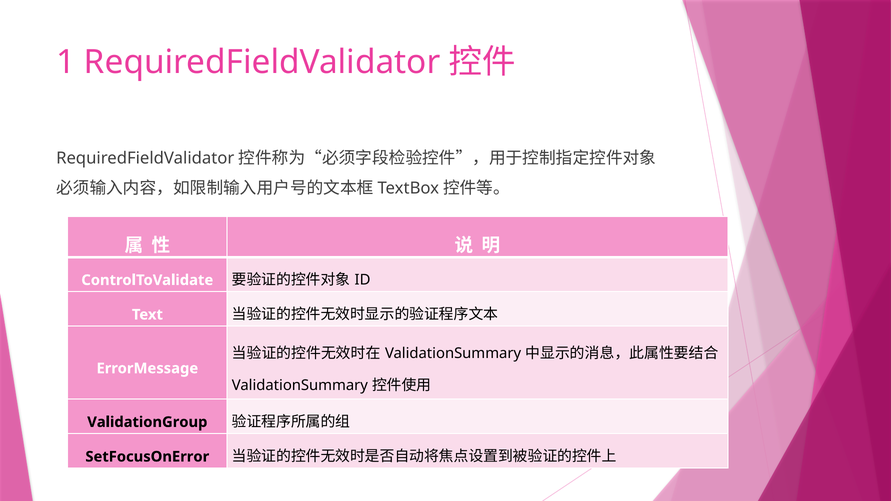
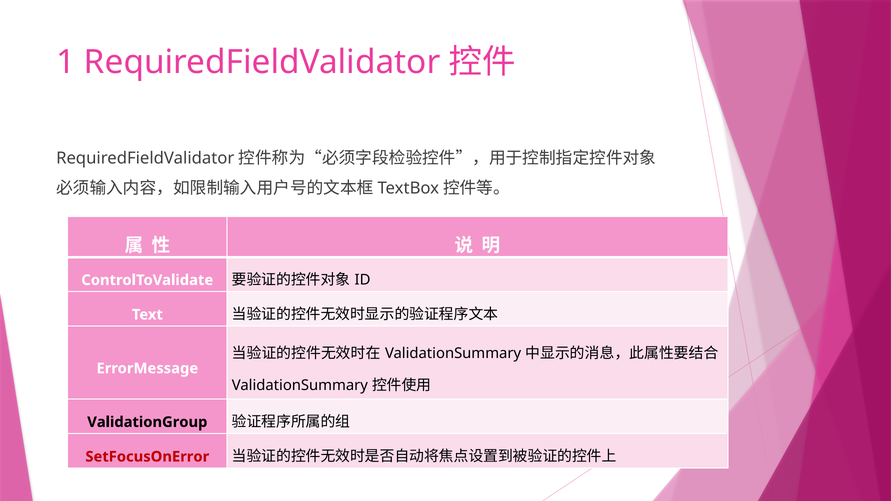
SetFocusOnError colour: black -> red
